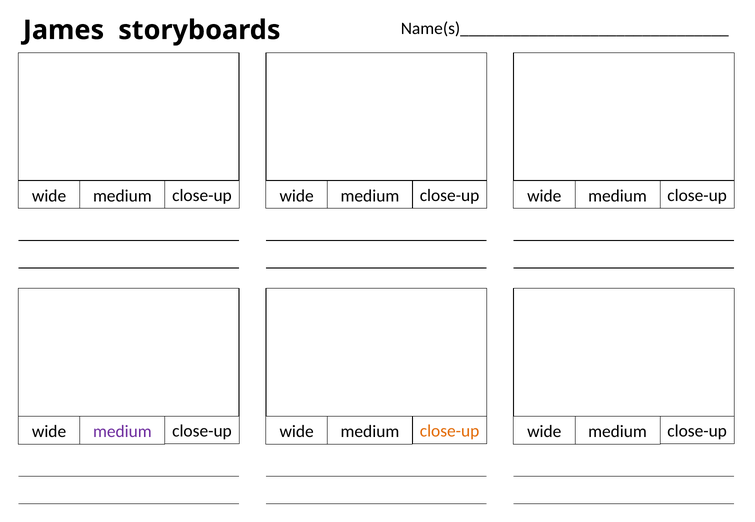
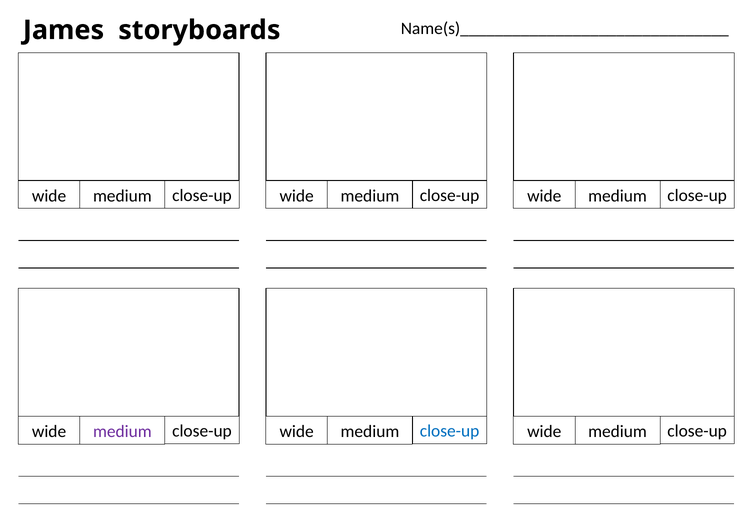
close-up at (450, 432) colour: orange -> blue
